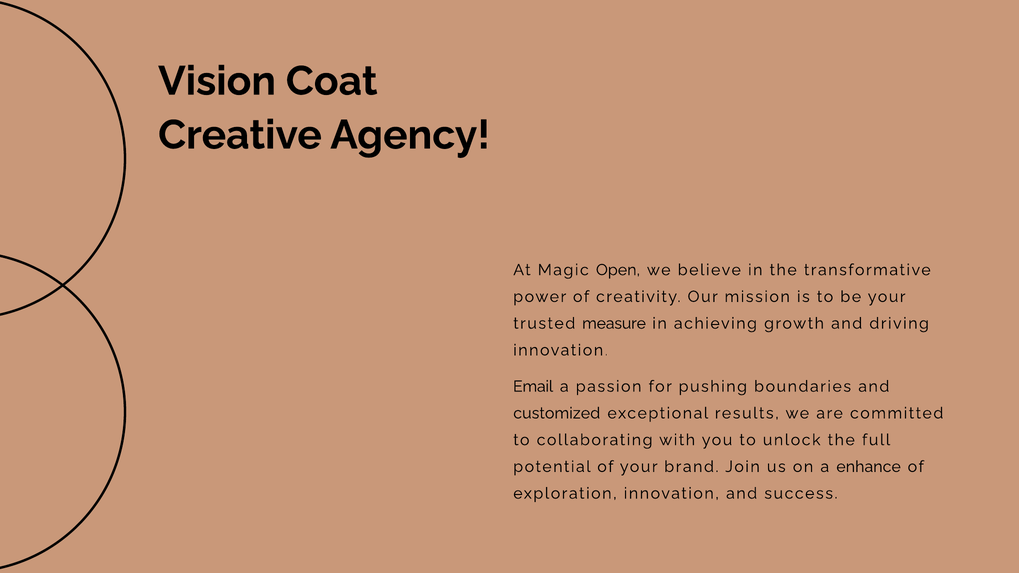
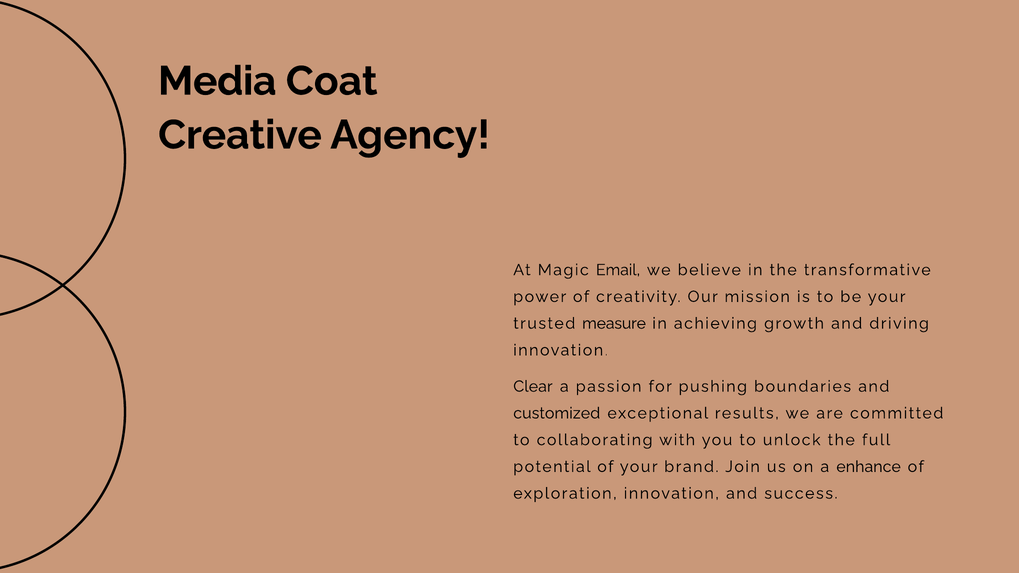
Vision: Vision -> Media
Open: Open -> Email
Email: Email -> Clear
